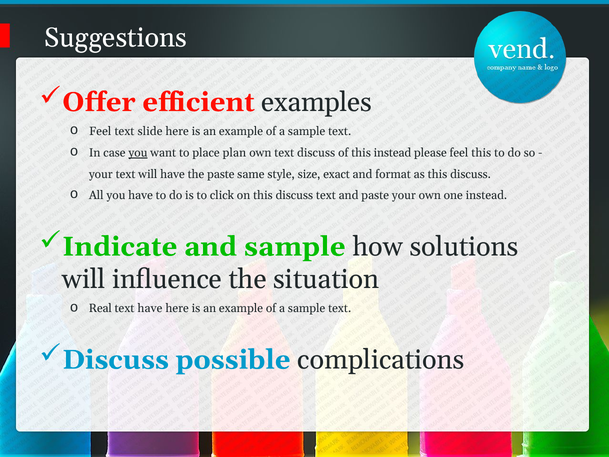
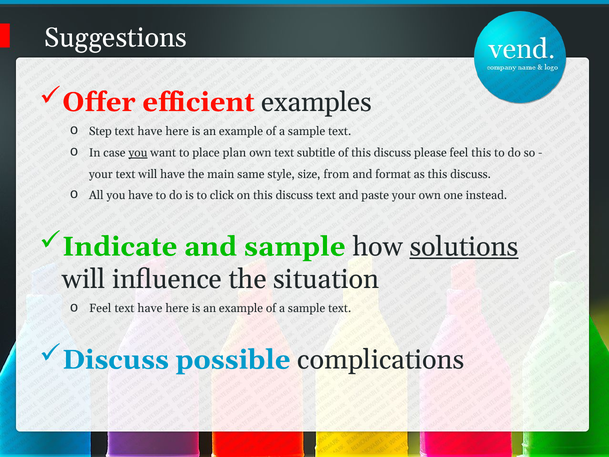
Feel at (100, 131): Feel -> Step
slide at (150, 131): slide -> have
text discuss: discuss -> subtitle
of this instead: instead -> discuss
the paste: paste -> main
exact: exact -> from
solutions underline: none -> present
Real at (100, 308): Real -> Feel
